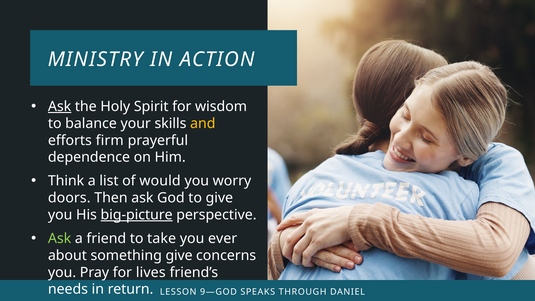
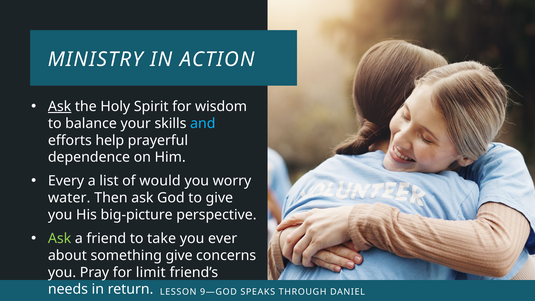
and colour: yellow -> light blue
firm: firm -> help
Think: Think -> Every
doors: doors -> water
big-picture underline: present -> none
lives: lives -> limit
